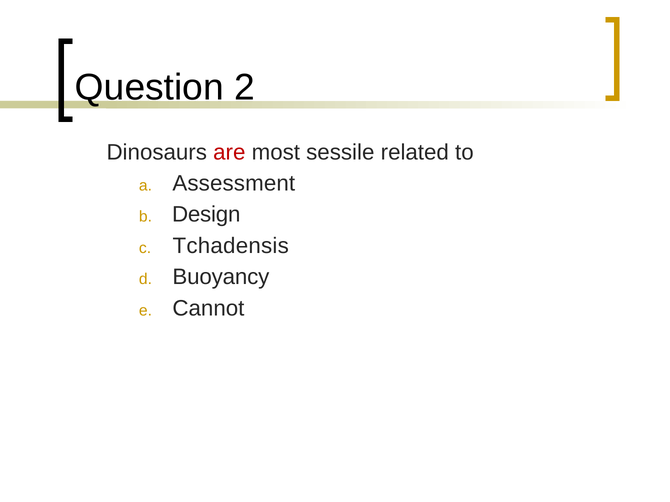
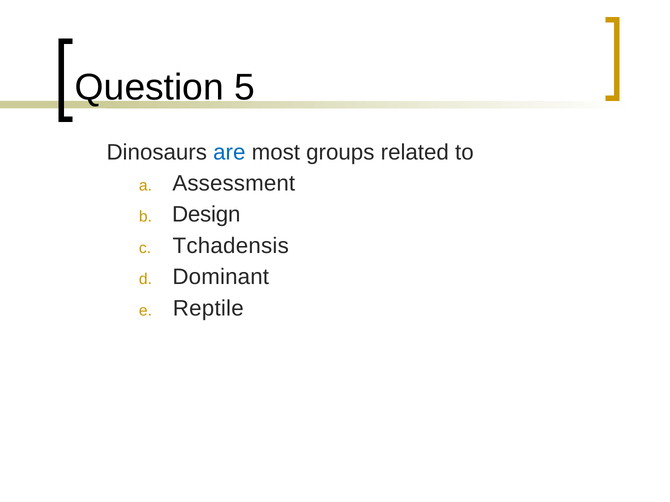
2: 2 -> 5
are colour: red -> blue
sessile: sessile -> groups
Buoyancy: Buoyancy -> Dominant
Cannot: Cannot -> Reptile
